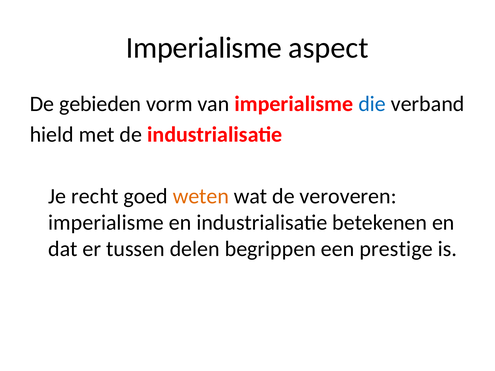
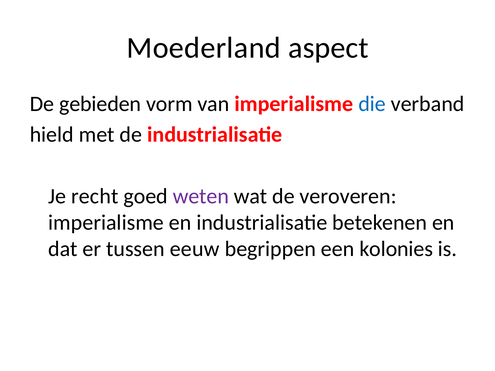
Imperialisme at (204, 48): Imperialisme -> Moederland
weten colour: orange -> purple
delen: delen -> eeuw
prestige: prestige -> kolonies
